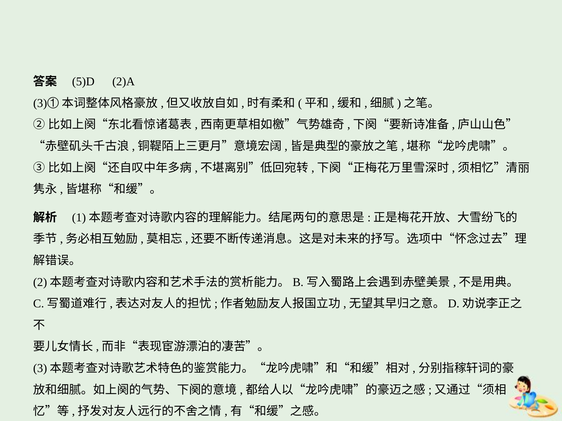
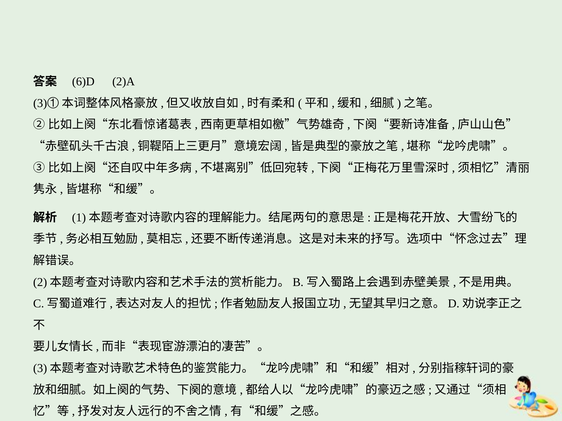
5)D: 5)D -> 6)D
